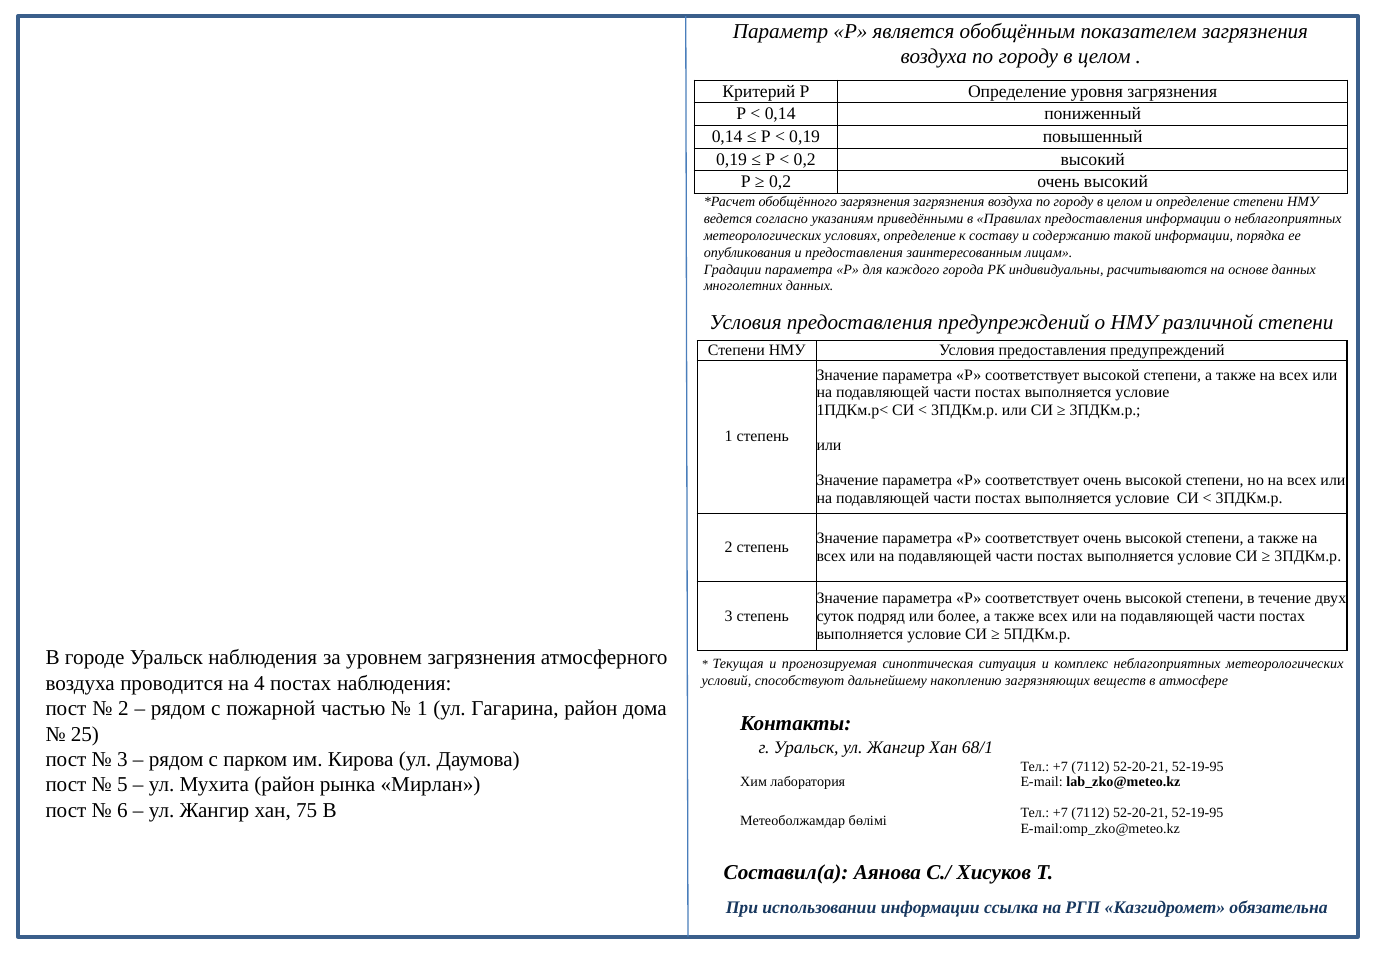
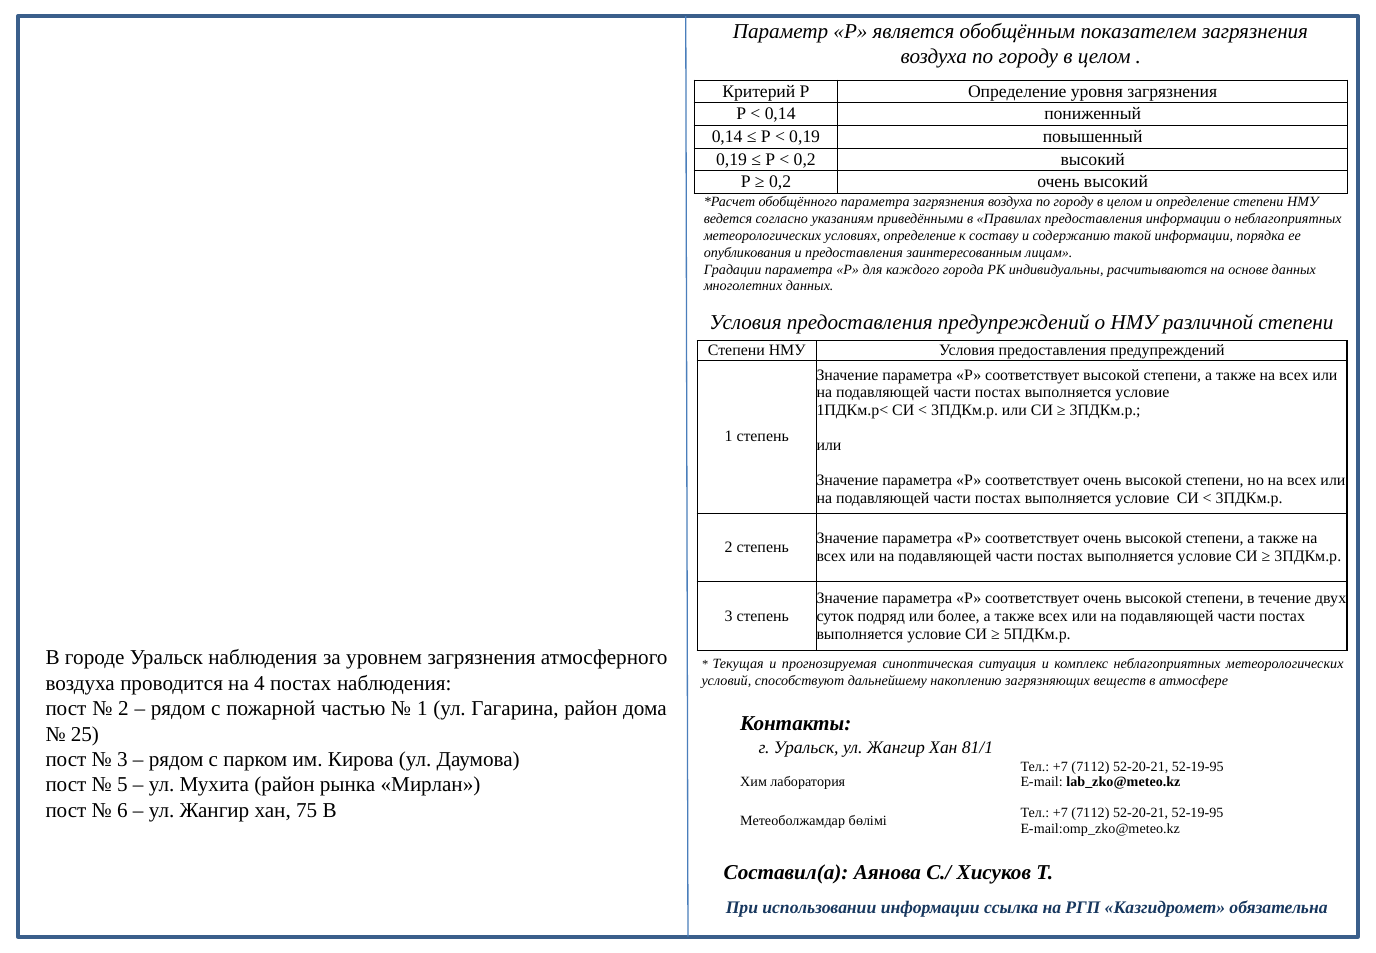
обобщённого загрязнения: загрязнения -> параметра
68/1: 68/1 -> 81/1
